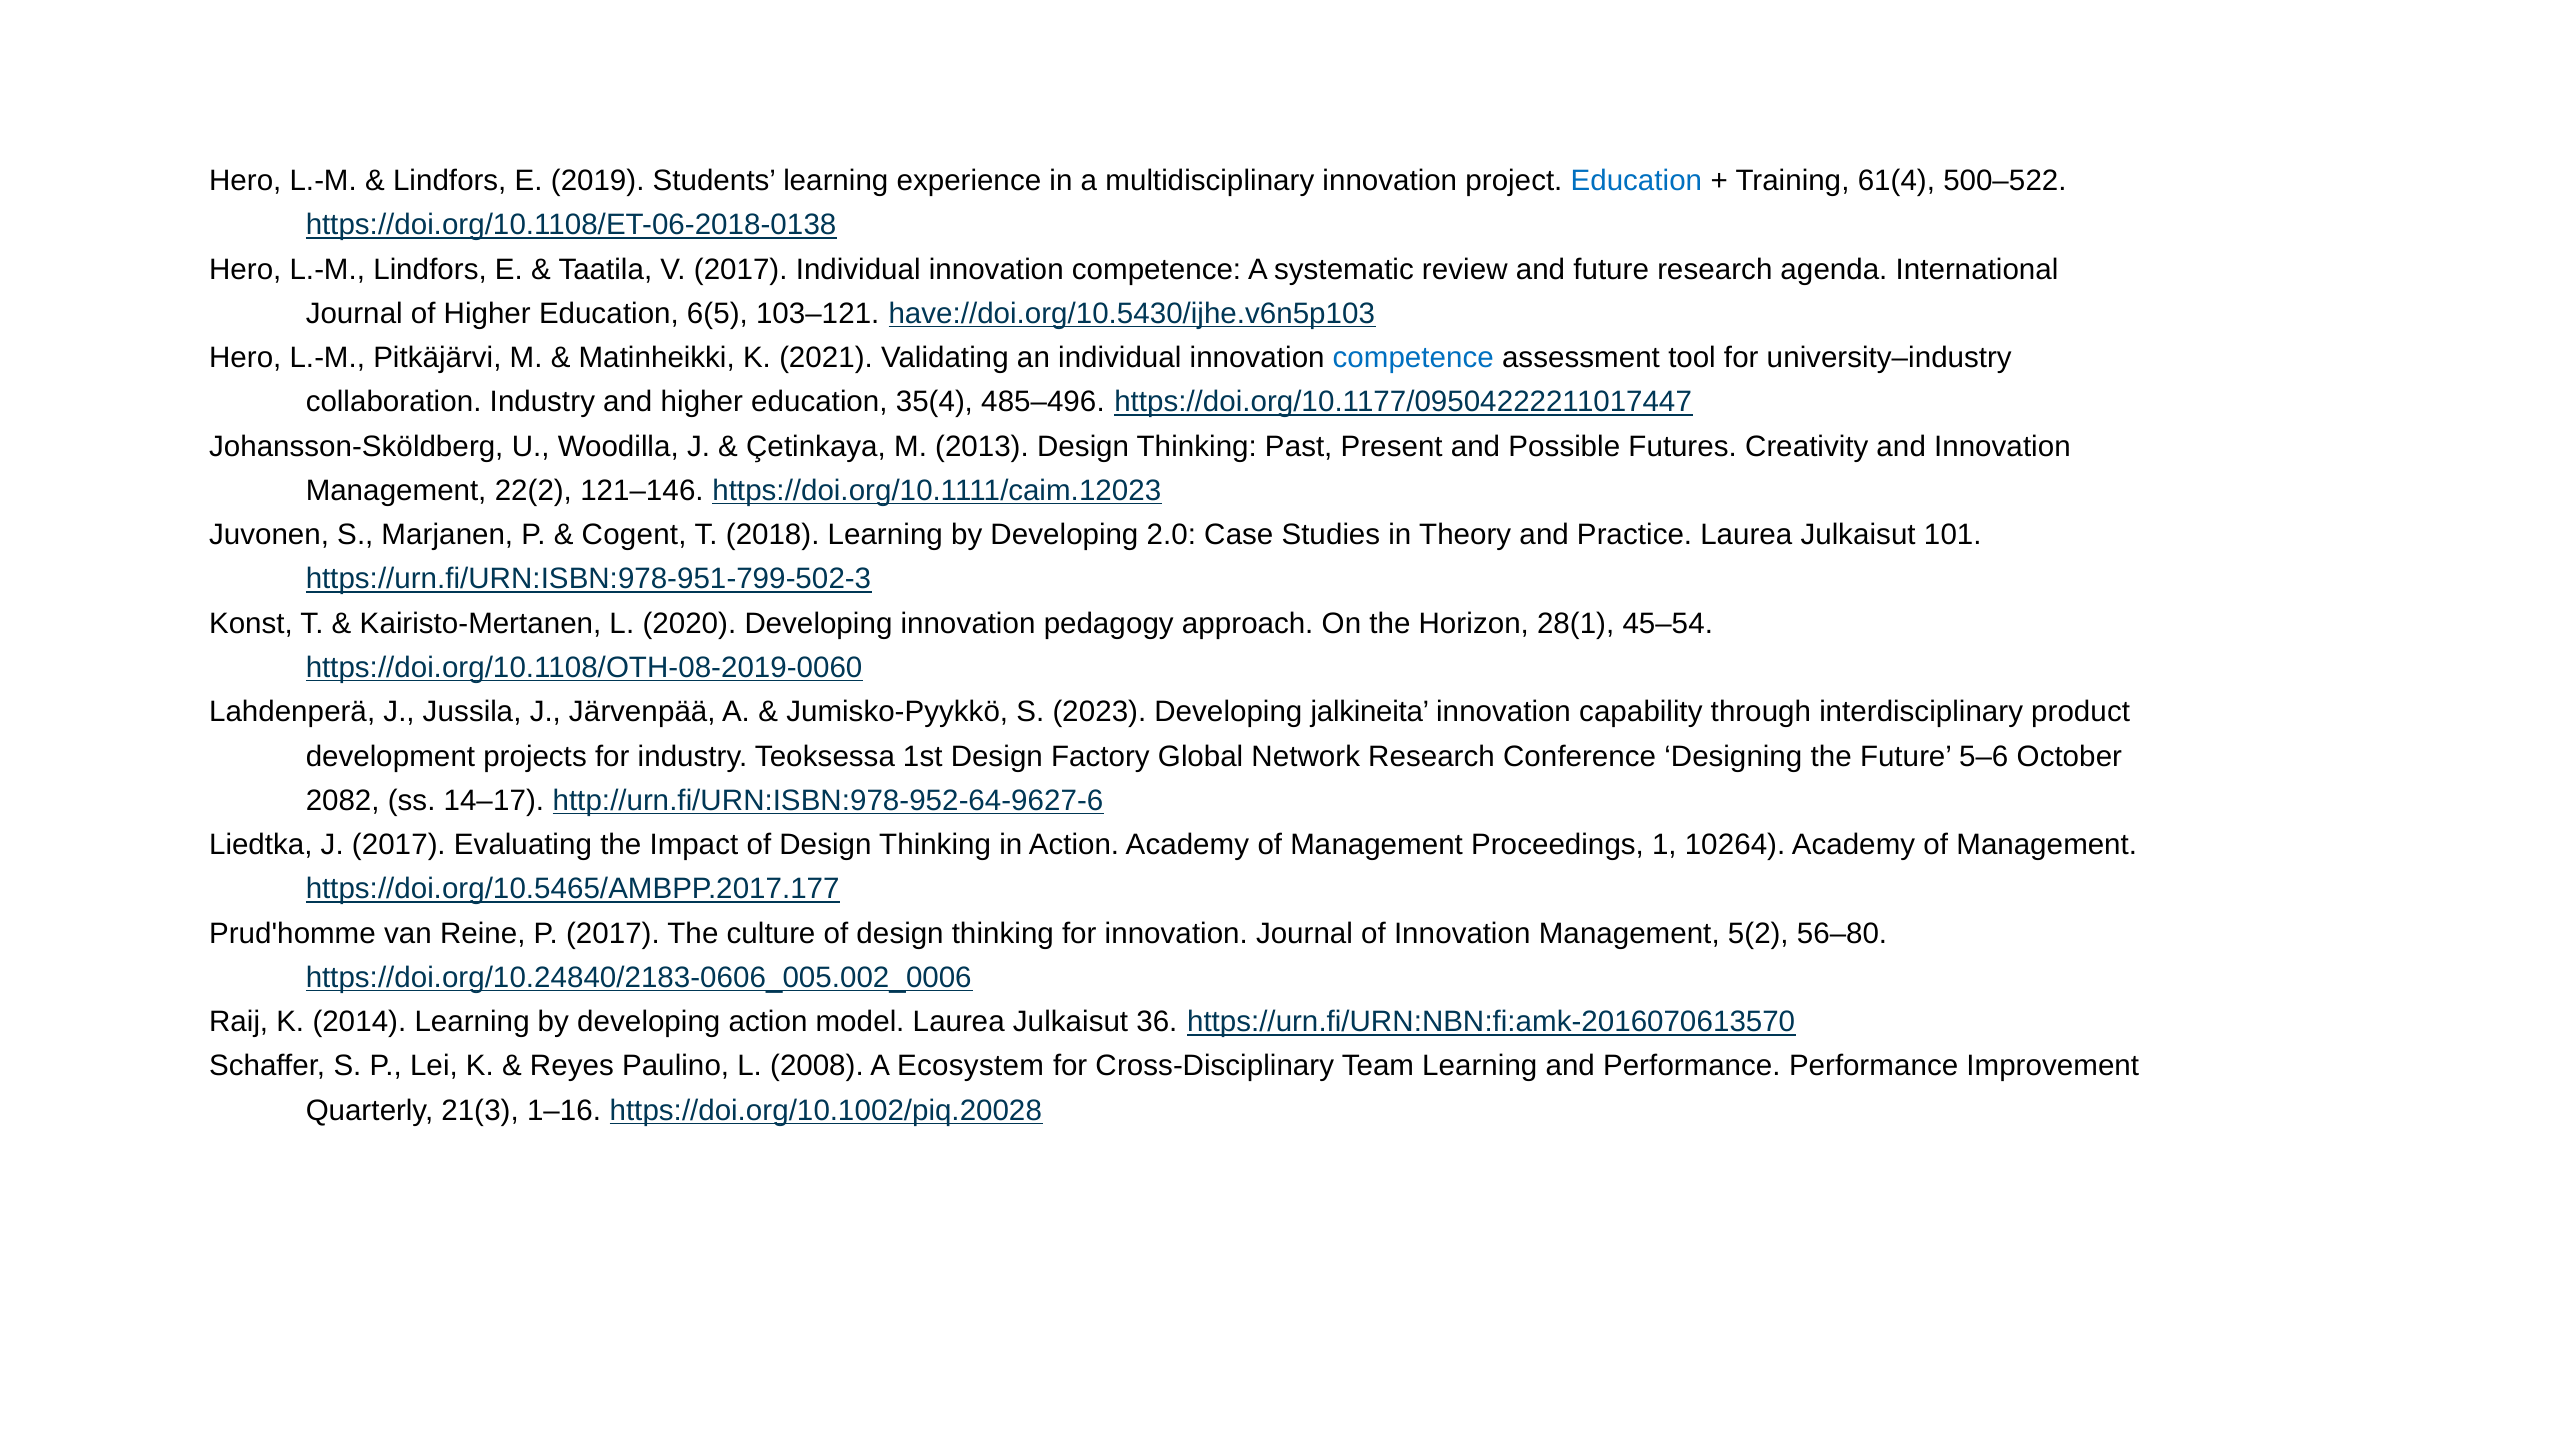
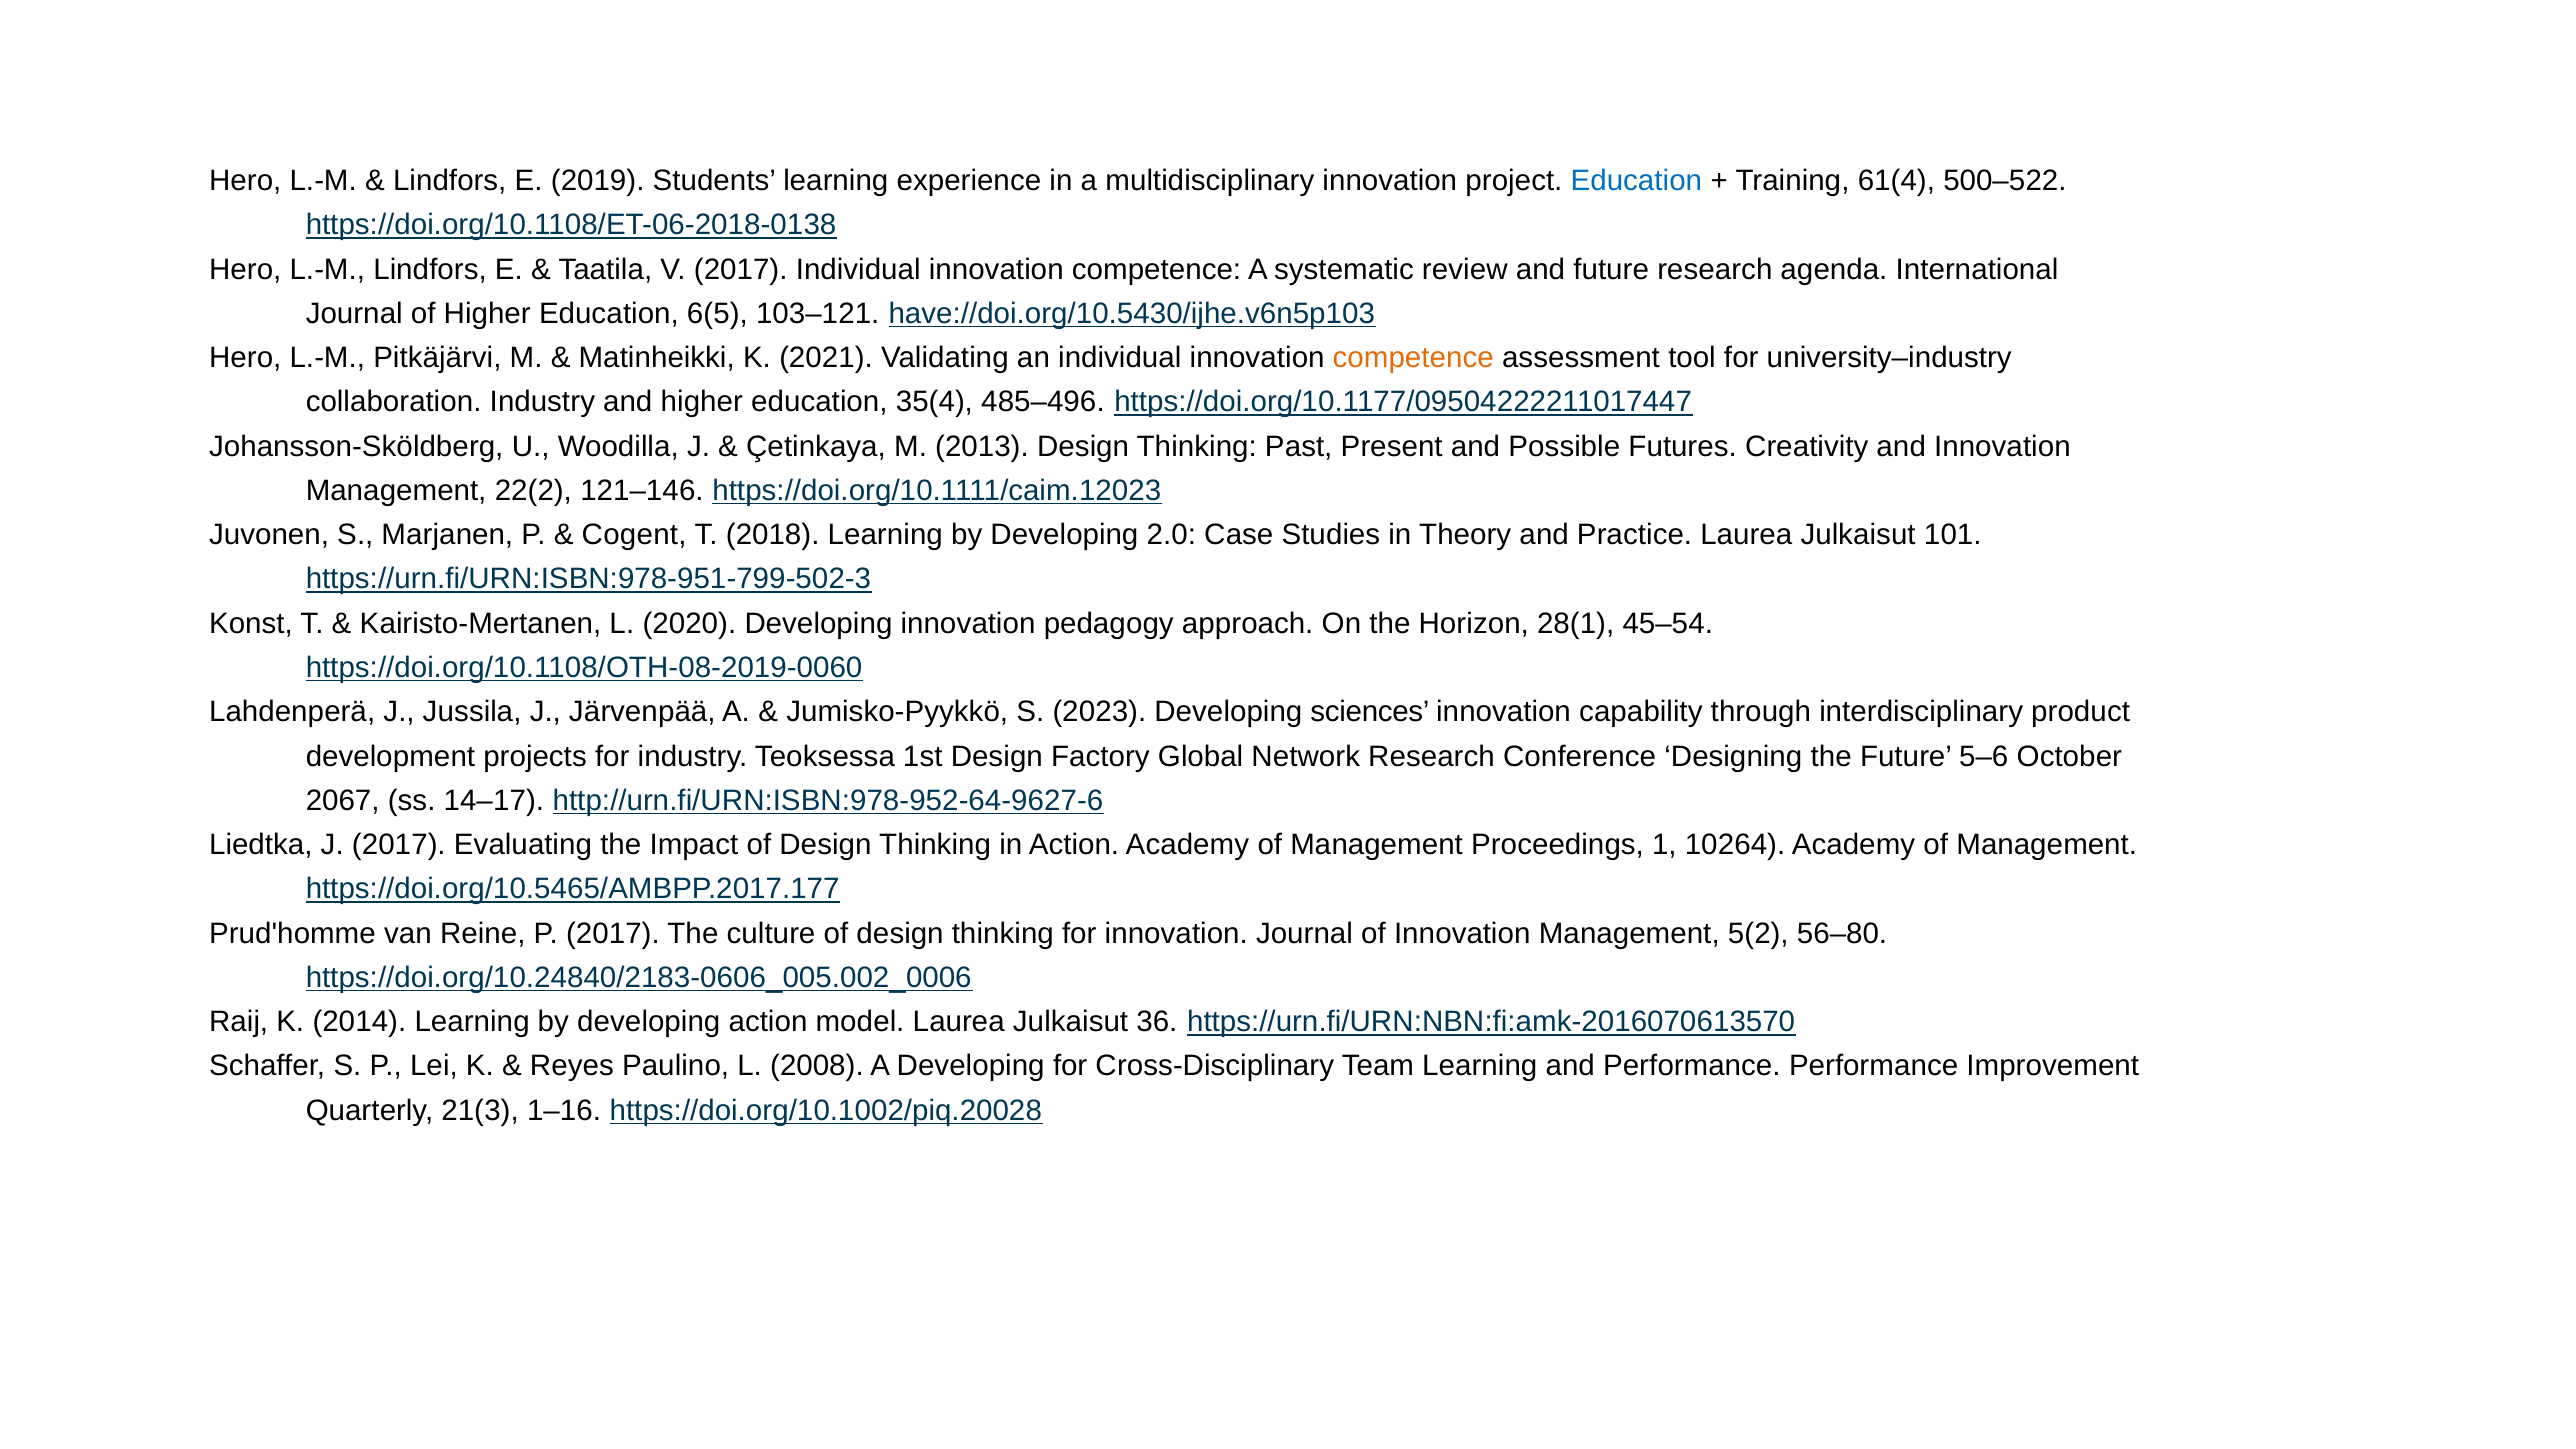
competence at (1413, 358) colour: blue -> orange
jalkineita: jalkineita -> sciences
2082: 2082 -> 2067
A Ecosystem: Ecosystem -> Developing
